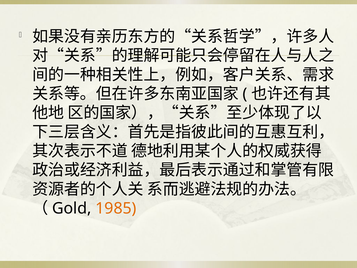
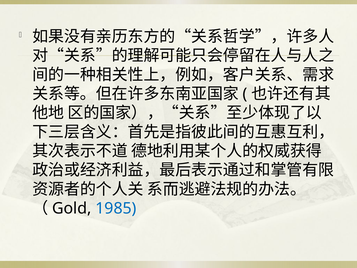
1985 colour: orange -> blue
